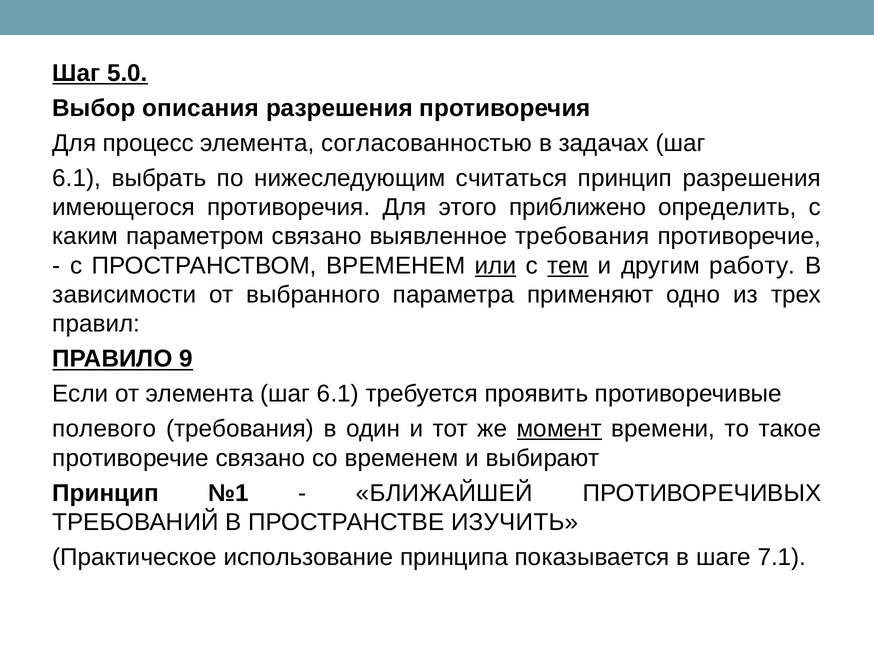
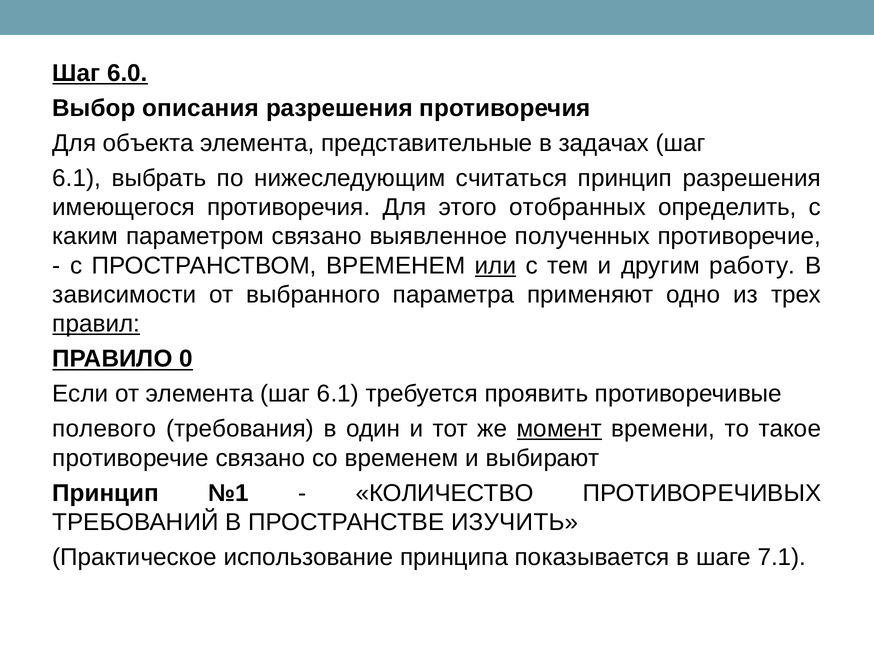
5.0: 5.0 -> 6.0
процесс: процесс -> объекта
согласованностью: согласованностью -> представительные
приближено: приближено -> отобранных
выявленное требования: требования -> полученных
тем underline: present -> none
правил underline: none -> present
9: 9 -> 0
БЛИЖАЙШЕЙ: БЛИЖАЙШЕЙ -> КОЛИЧЕСТВО
